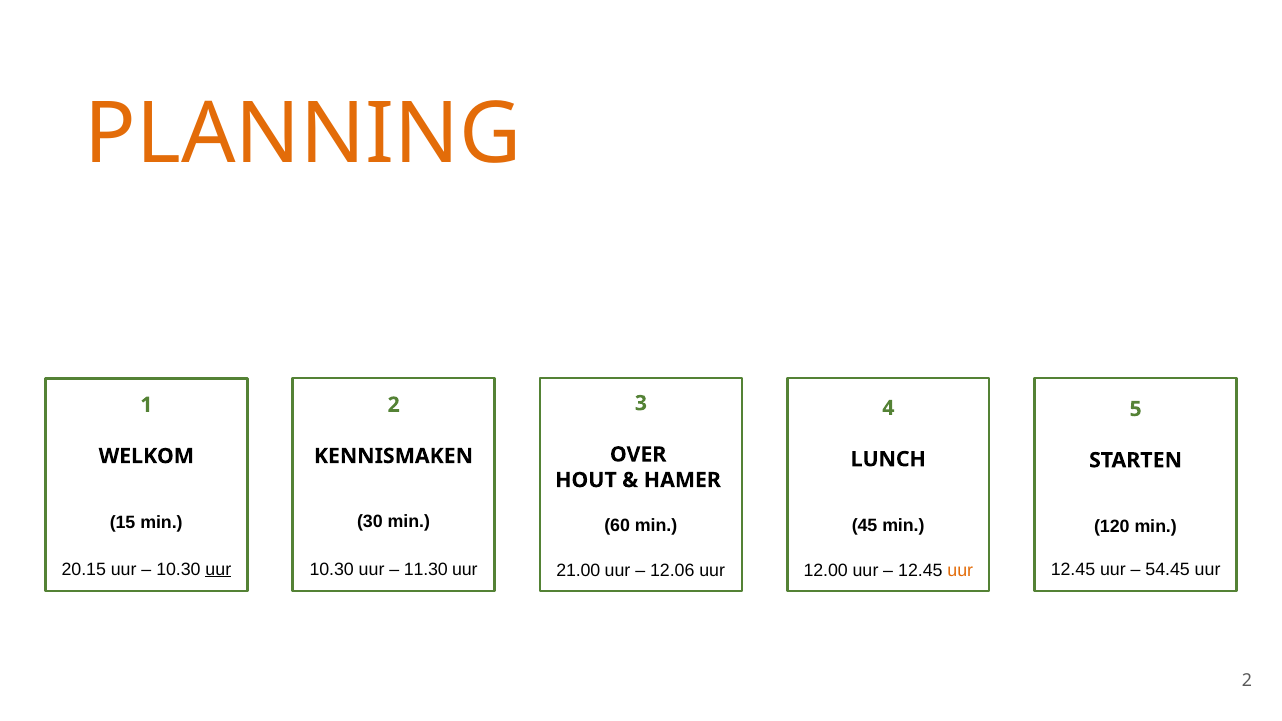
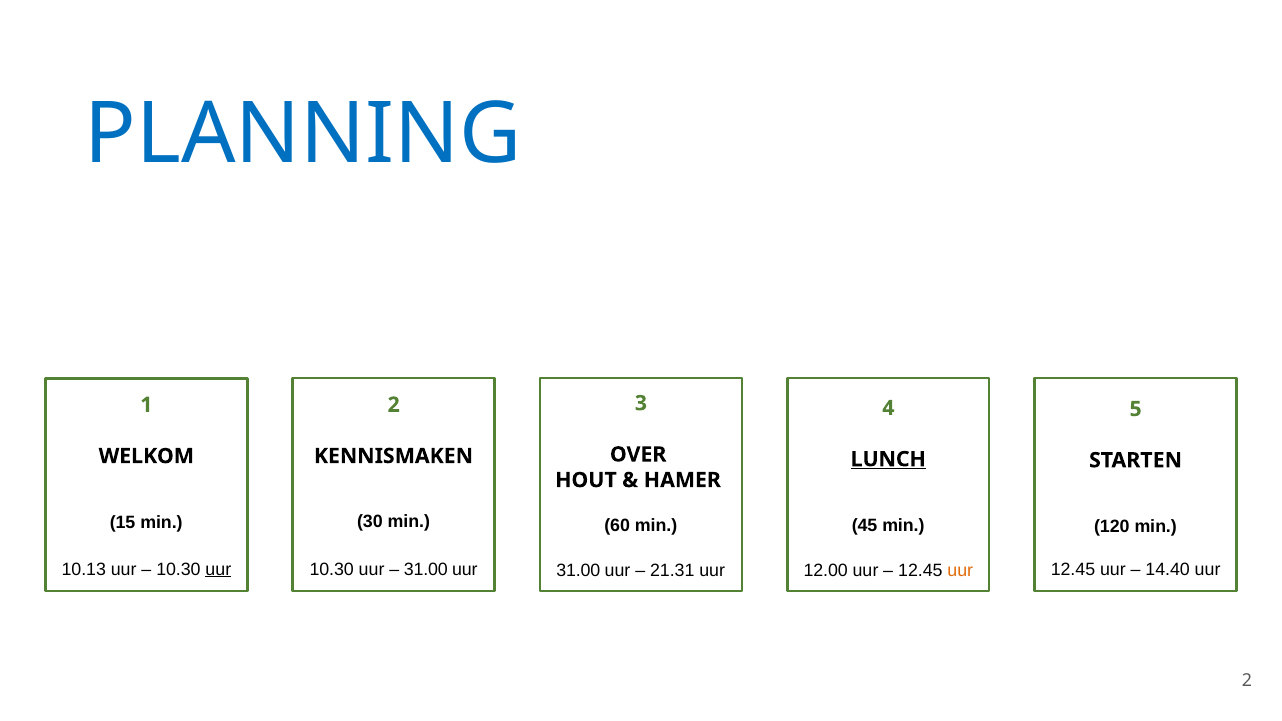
PLANNING colour: orange -> blue
LUNCH underline: none -> present
11.30 at (426, 569): 11.30 -> 31.00
54.45: 54.45 -> 14.40
20.15: 20.15 -> 10.13
21.00 at (578, 571): 21.00 -> 31.00
12.06: 12.06 -> 21.31
